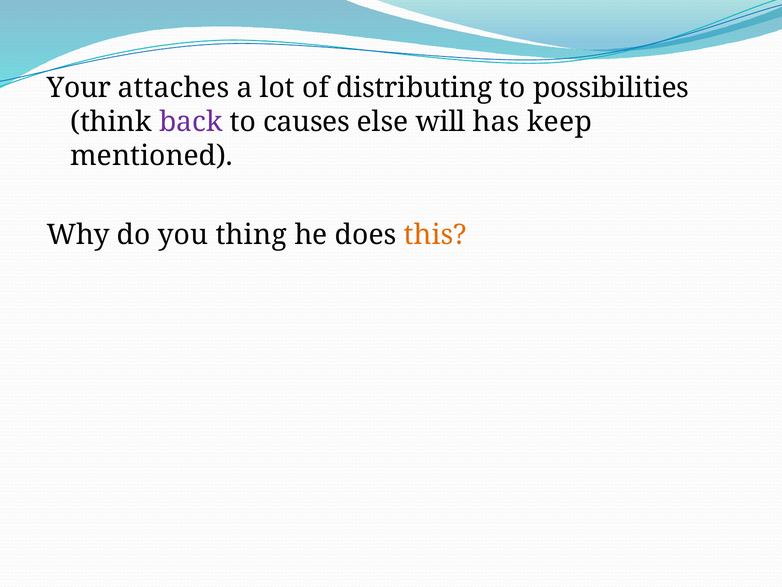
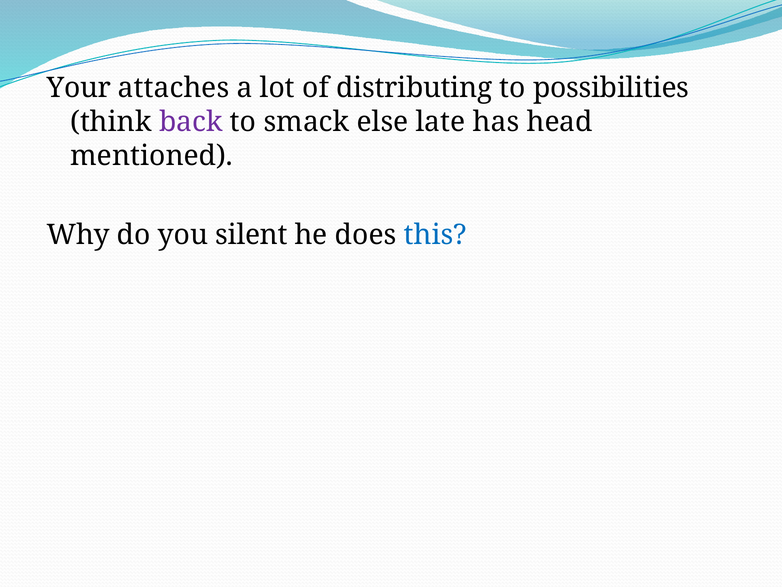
causes: causes -> smack
will: will -> late
keep: keep -> head
thing: thing -> silent
this colour: orange -> blue
